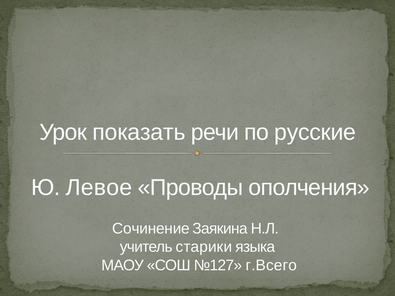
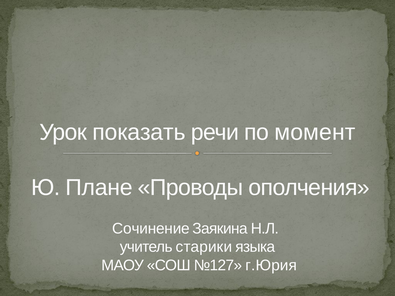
русские: русские -> момент
Левое: Левое -> Плане
г.Всего: г.Всего -> г.Юрия
